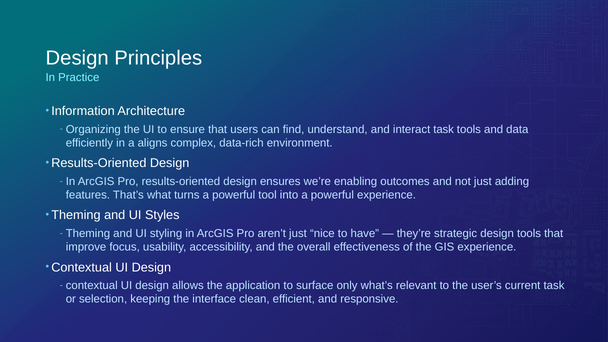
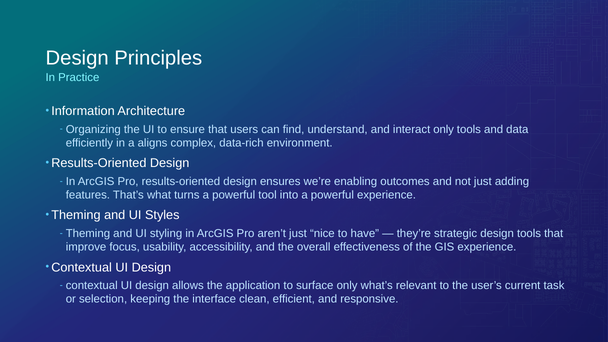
interact task: task -> only
